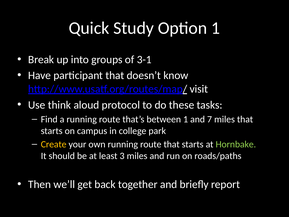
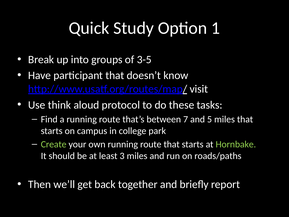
3-1: 3-1 -> 3-5
between 1: 1 -> 7
7: 7 -> 5
Create colour: yellow -> light green
